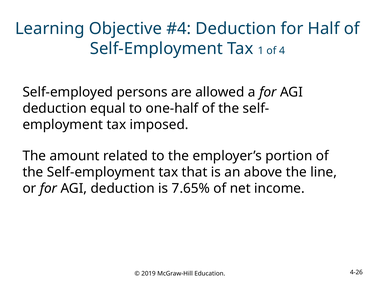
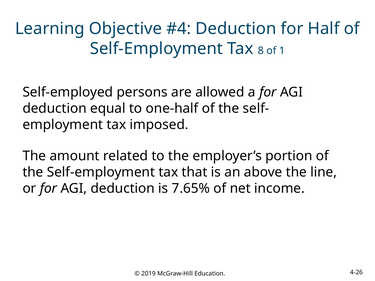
1: 1 -> 8
4: 4 -> 1
